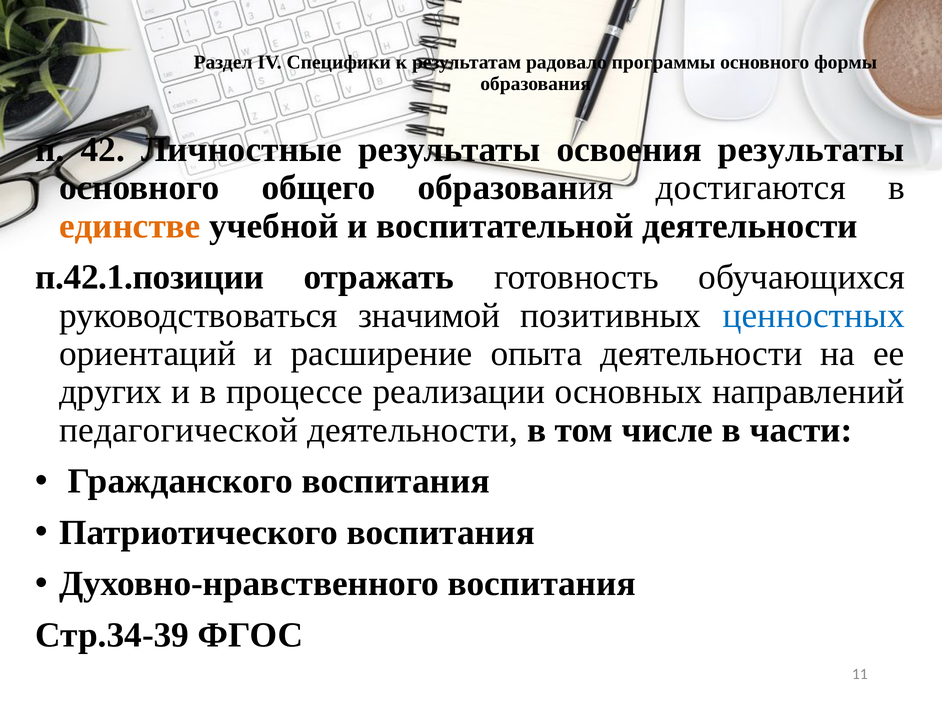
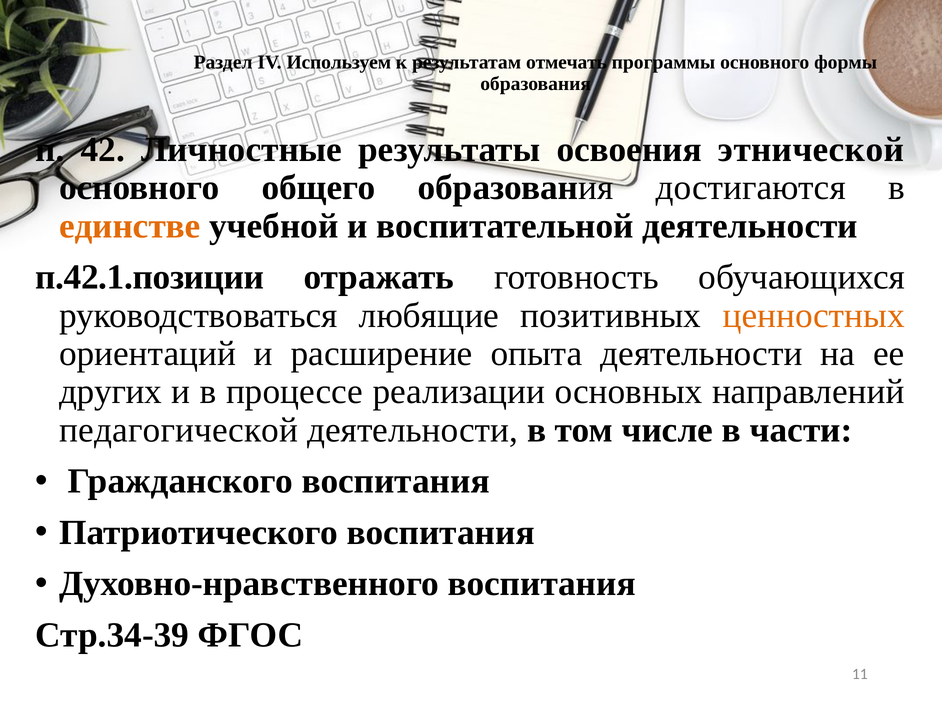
Специфики: Специфики -> Используем
радовало: радовало -> отмечать
освоения результаты: результаты -> этнической
значимой: значимой -> любящие
ценностных colour: blue -> orange
